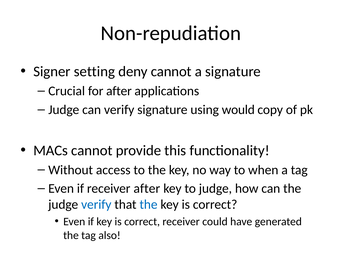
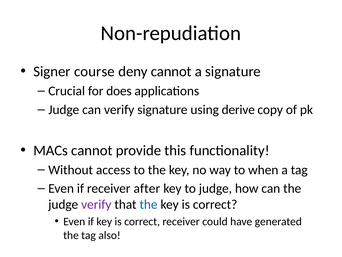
setting: setting -> course
for after: after -> does
would: would -> derive
verify at (96, 204) colour: blue -> purple
